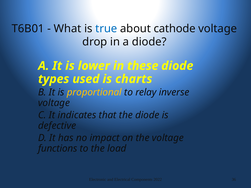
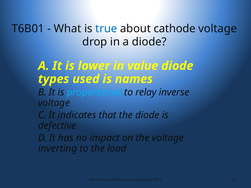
these: these -> value
charts: charts -> names
proportional colour: yellow -> light blue
functions: functions -> inverting
